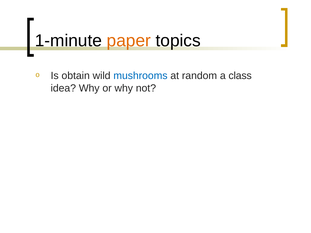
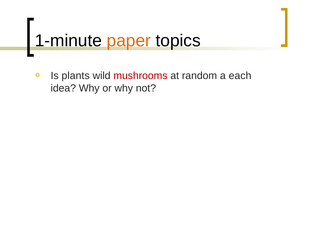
obtain: obtain -> plants
mushrooms colour: blue -> red
class: class -> each
